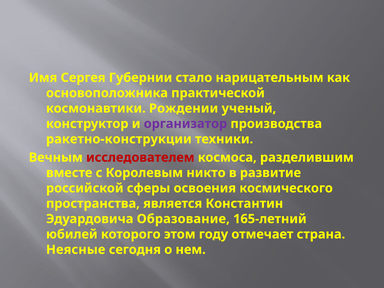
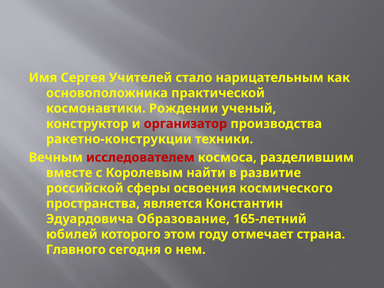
Губернии: Губернии -> Учителей
организатор colour: purple -> red
никто: никто -> найти
Неясные: Неясные -> Главного
